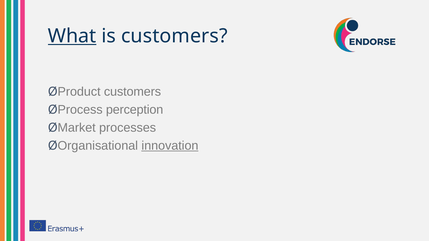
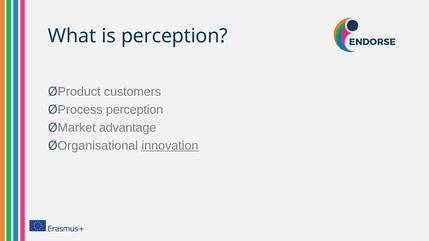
What underline: present -> none
is customers: customers -> perception
processes: processes -> advantage
